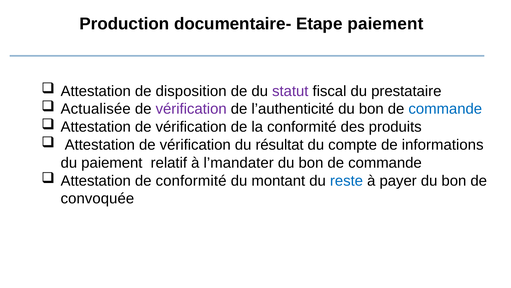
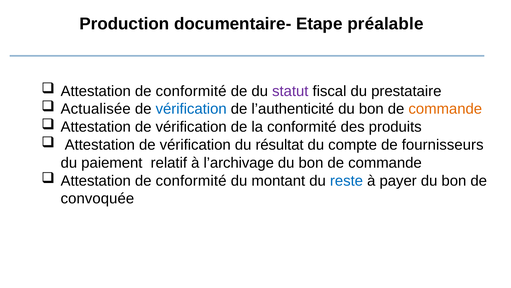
Etape paiement: paiement -> préalable
disposition at (191, 91): disposition -> conformité
vérification at (191, 109) colour: purple -> blue
commande at (445, 109) colour: blue -> orange
informations: informations -> fournisseurs
l’mandater: l’mandater -> l’archivage
